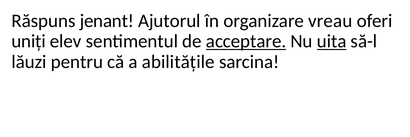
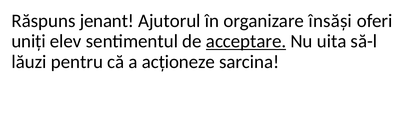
vreau: vreau -> însăși
uita underline: present -> none
abilitățile: abilitățile -> acționeze
